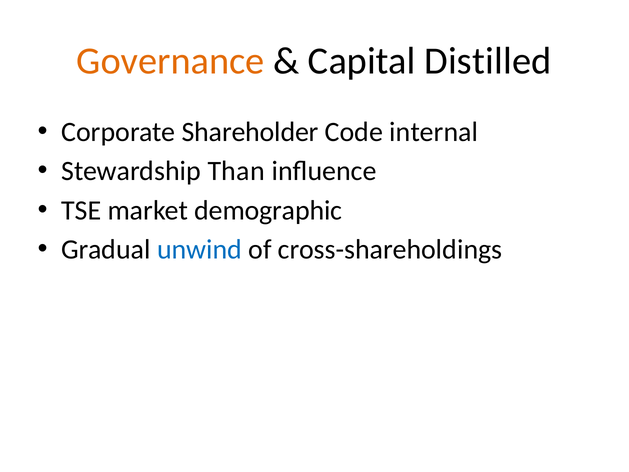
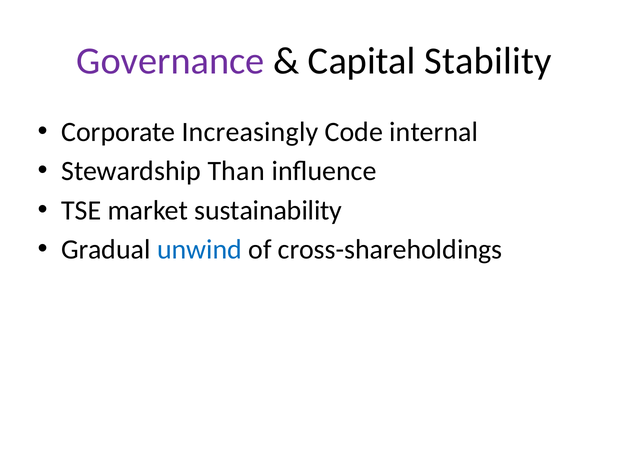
Governance colour: orange -> purple
Distilled: Distilled -> Stability
Shareholder: Shareholder -> Increasingly
demographic: demographic -> sustainability
